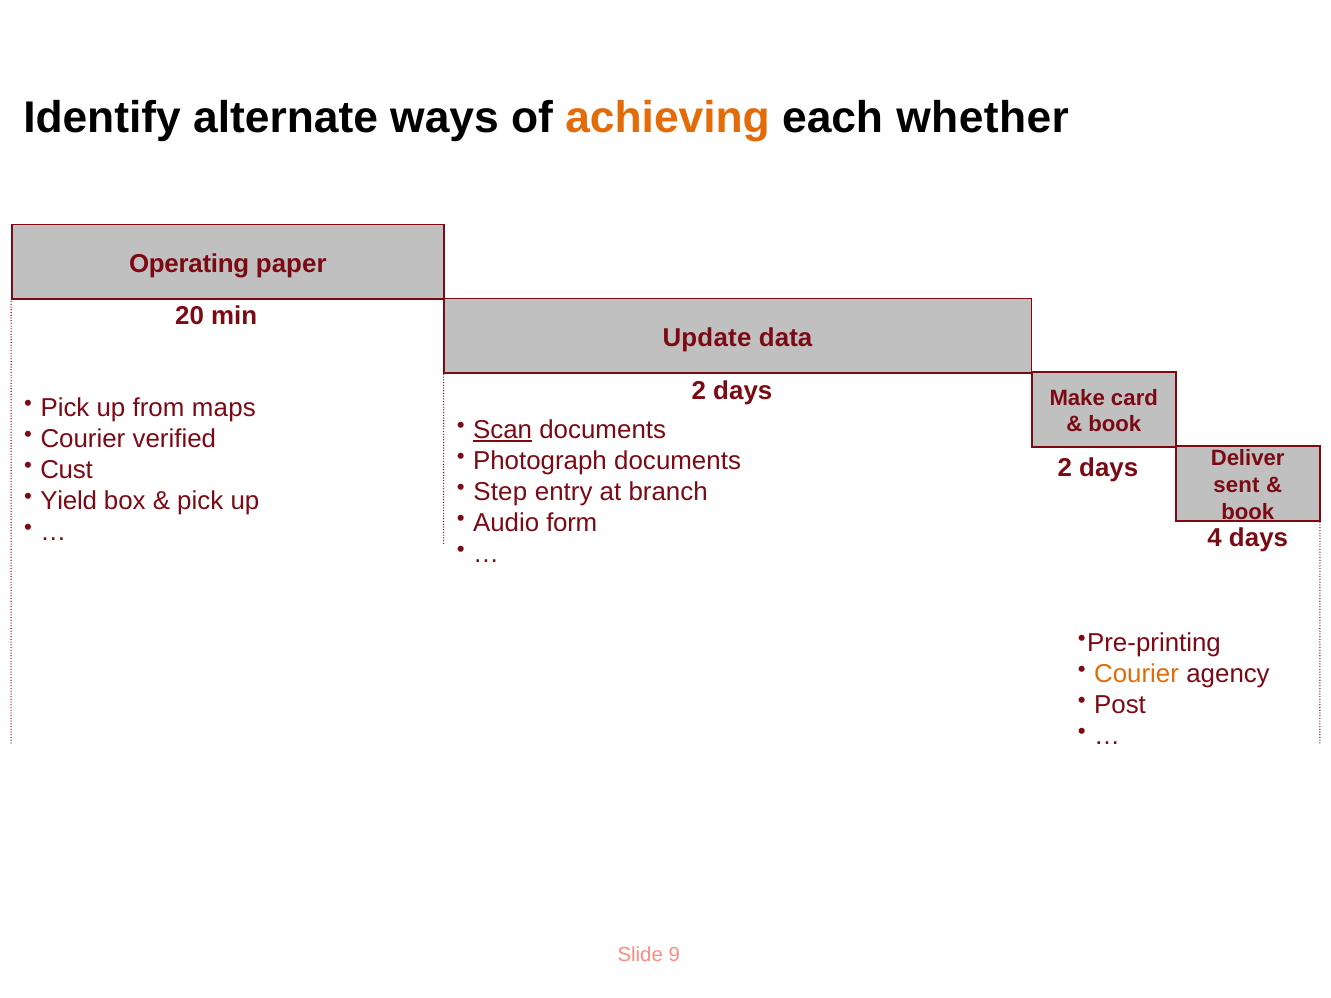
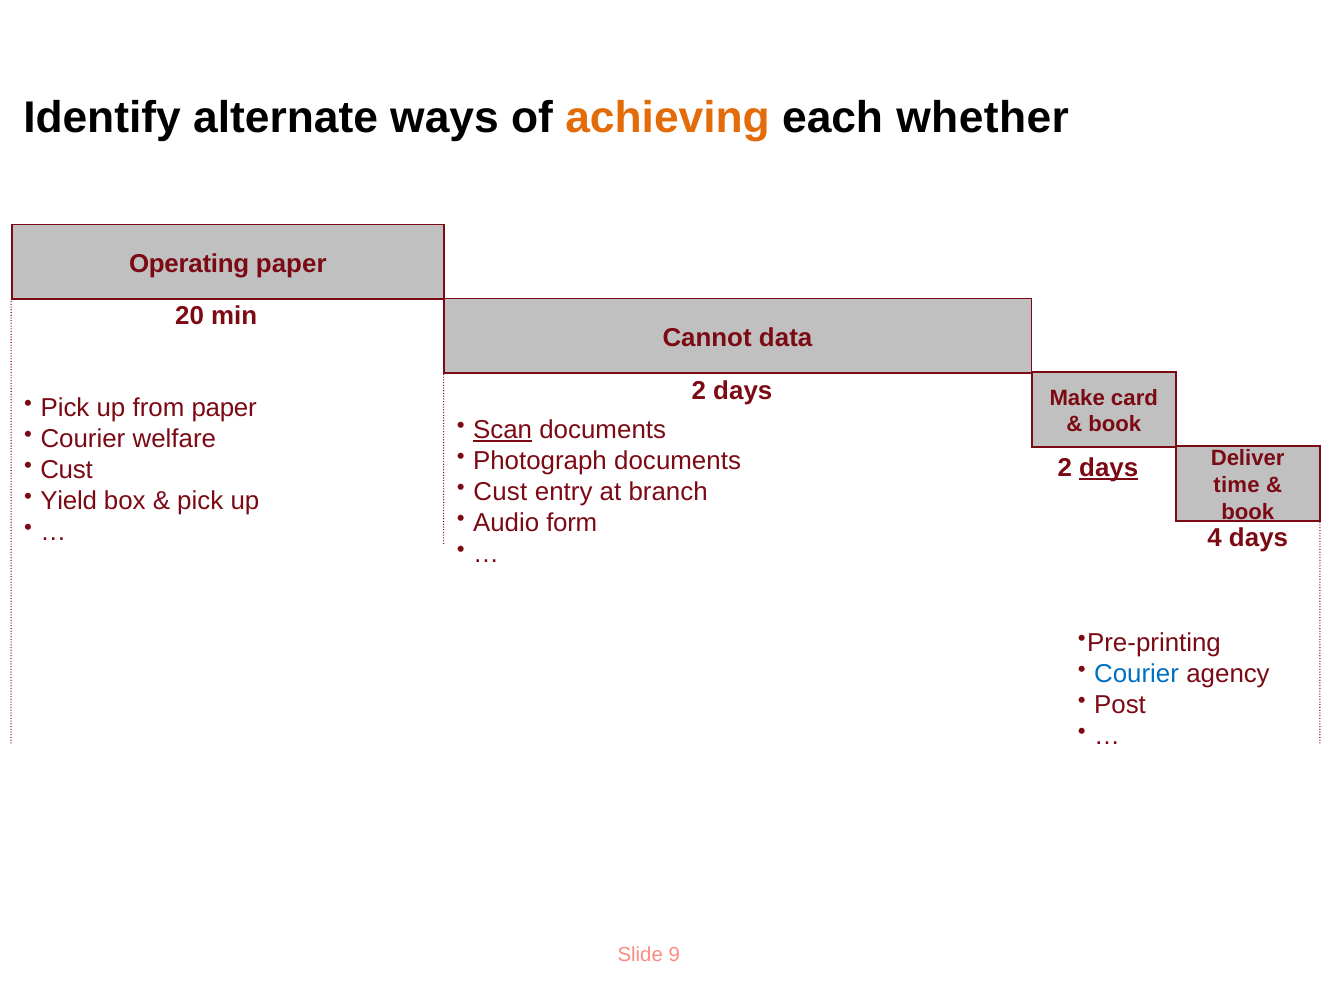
Update: Update -> Cannot
from maps: maps -> paper
verified: verified -> welfare
days at (1109, 468) underline: none -> present
sent: sent -> time
Step at (500, 492): Step -> Cust
Courier at (1137, 674) colour: orange -> blue
